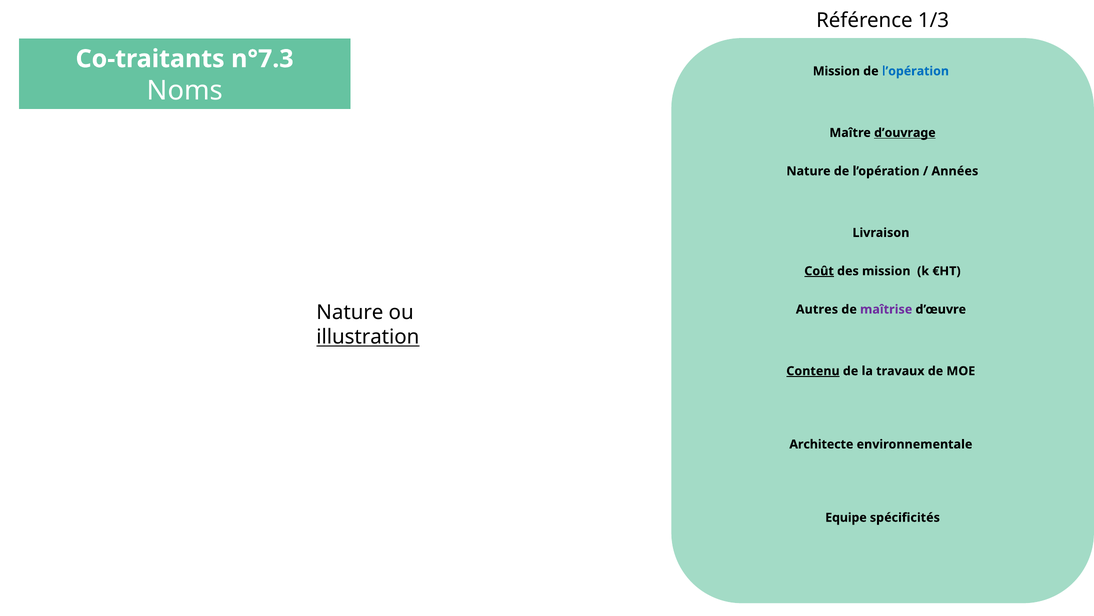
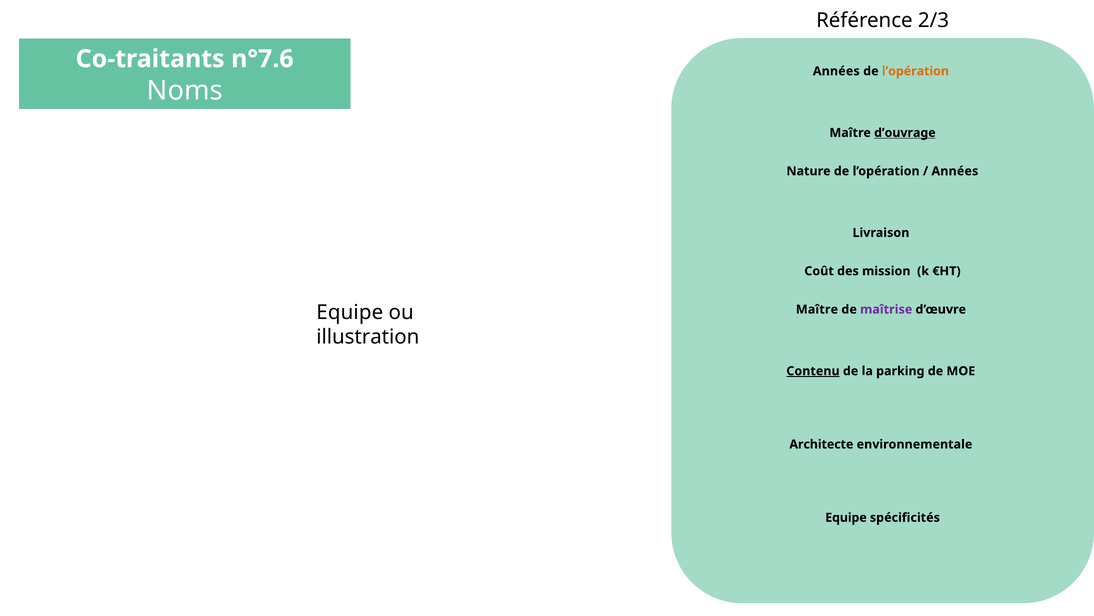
1/3: 1/3 -> 2/3
n°7.3: n°7.3 -> n°7.6
Mission at (836, 71): Mission -> Années
l’opération at (915, 71) colour: blue -> orange
Coût underline: present -> none
Nature at (350, 312): Nature -> Equipe
Autres at (817, 309): Autres -> Maître
illustration underline: present -> none
travaux: travaux -> parking
